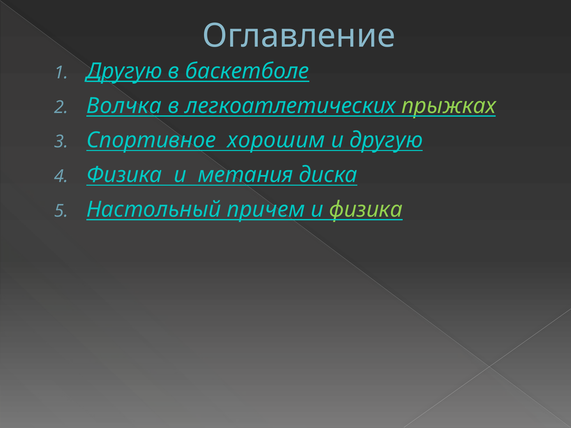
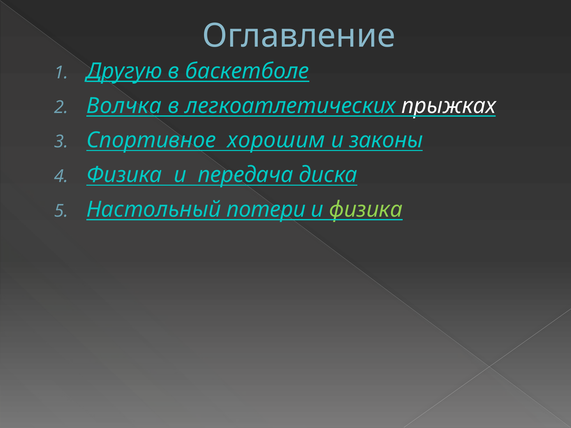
прыжках colour: light green -> white
и другую: другую -> законы
метания: метания -> передача
причем: причем -> потери
